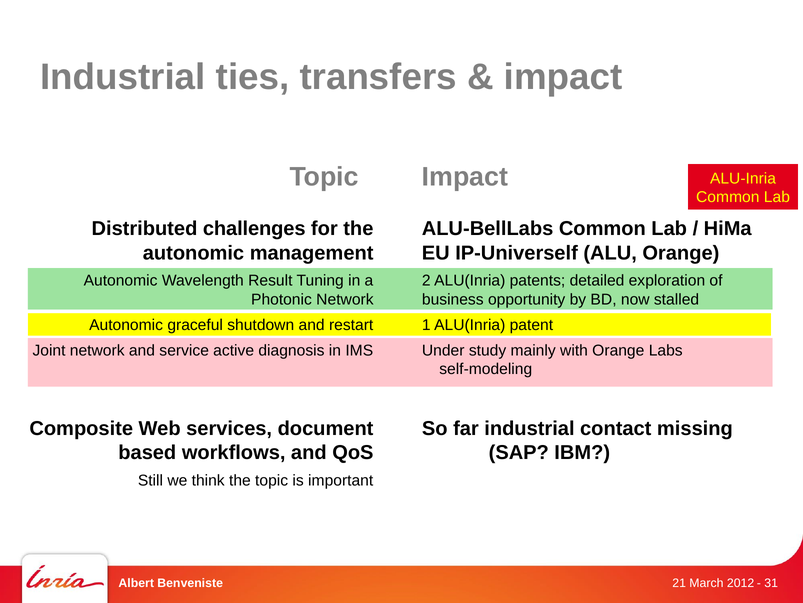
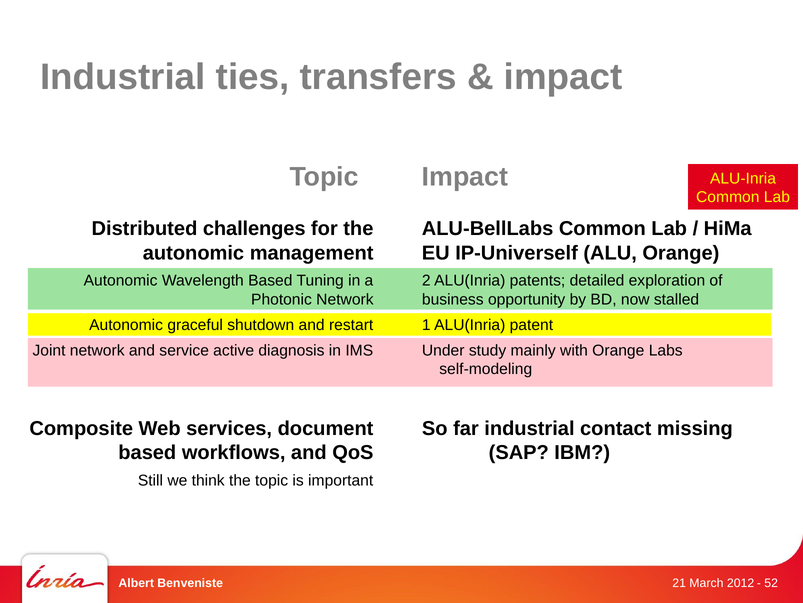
Wavelength Result: Result -> Based
31: 31 -> 52
